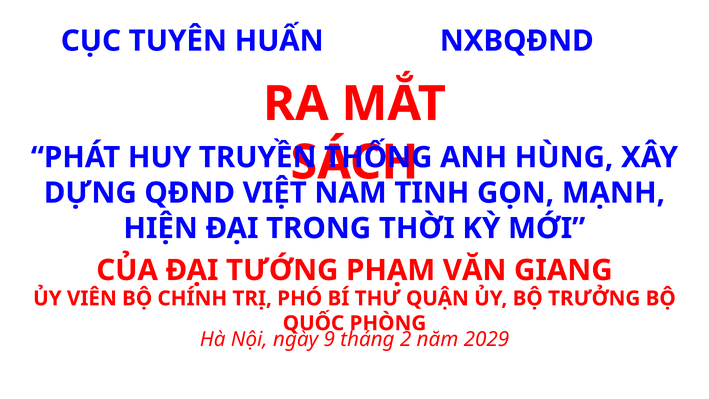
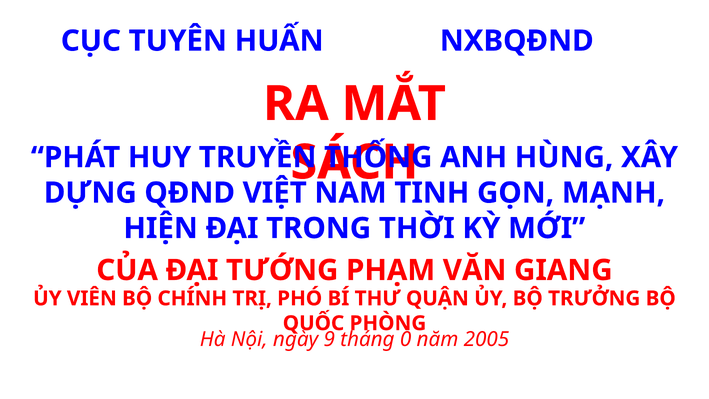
2: 2 -> 0
2029: 2029 -> 2005
